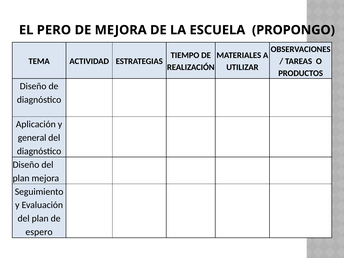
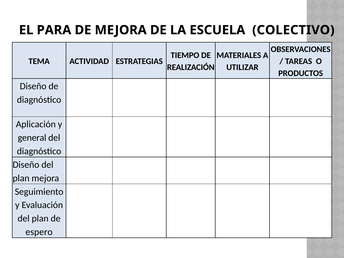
PERO: PERO -> PARA
PROPONGO: PROPONGO -> COLECTIVO
